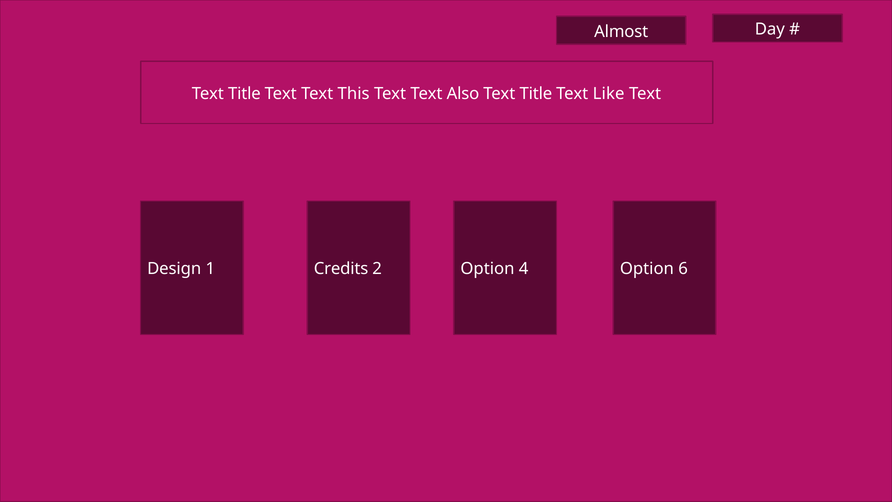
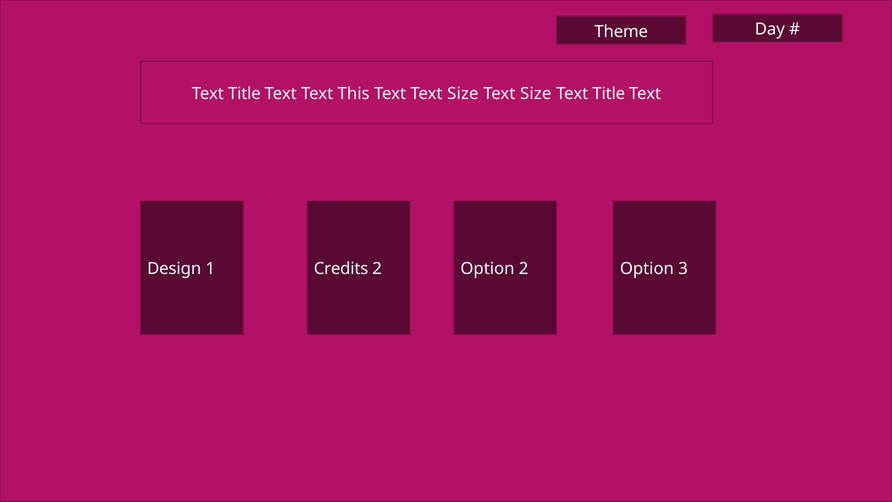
Almost: Almost -> Theme
Text Text Also: Also -> Size
Title at (536, 93): Title -> Size
Like at (609, 93): Like -> Title
Option 4: 4 -> 2
6: 6 -> 3
